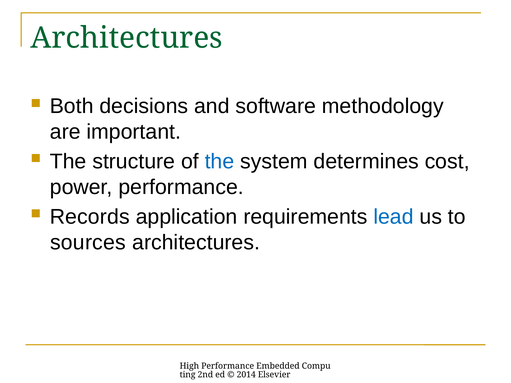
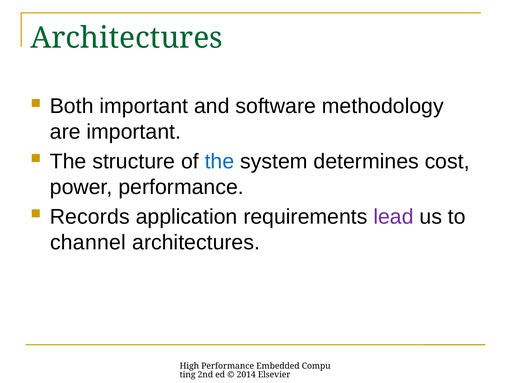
Both decisions: decisions -> important
lead colour: blue -> purple
sources: sources -> channel
